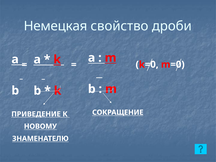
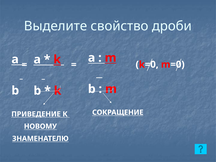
Немецкая: Немецкая -> Выделите
